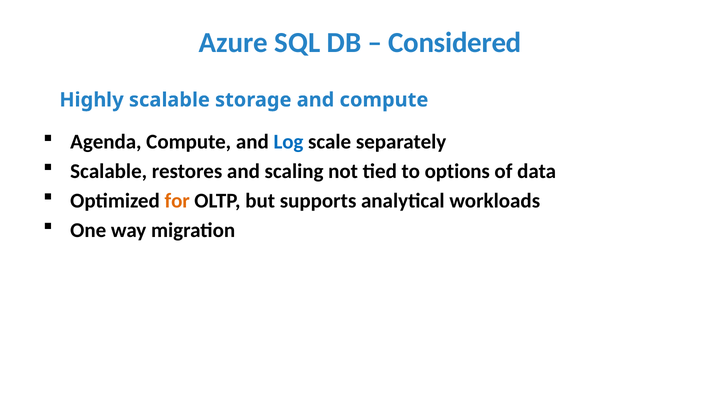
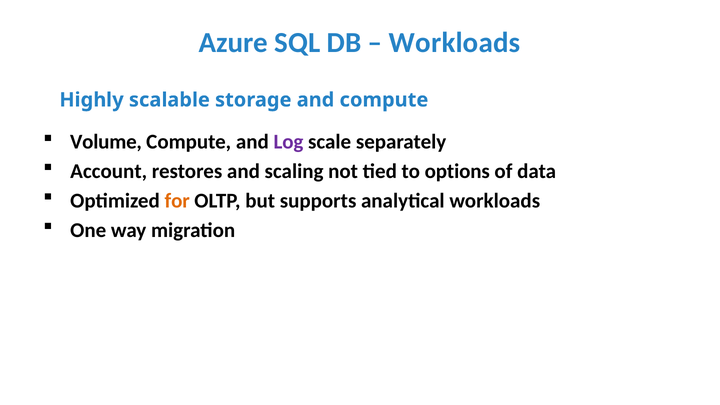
Considered at (455, 43): Considered -> Workloads
Agenda: Agenda -> Volume
Log colour: blue -> purple
Scalable at (109, 171): Scalable -> Account
